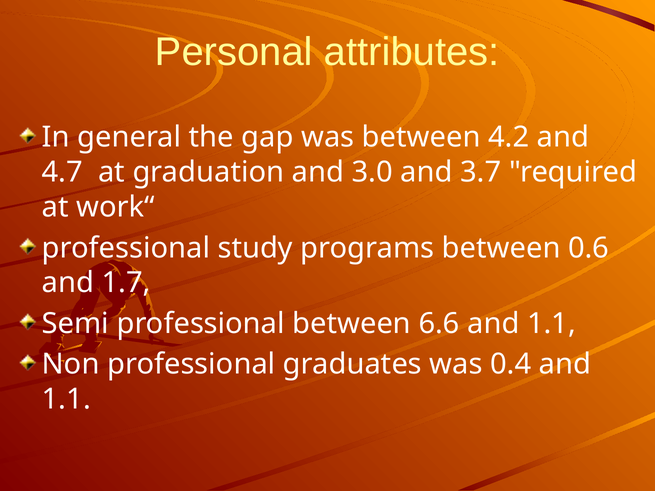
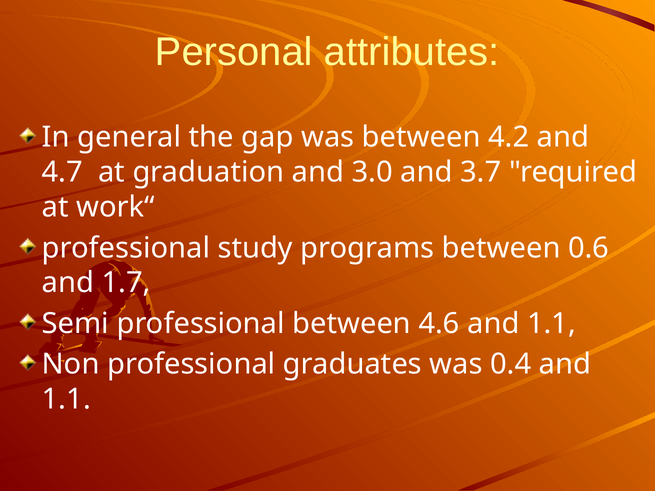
6.6: 6.6 -> 4.6
